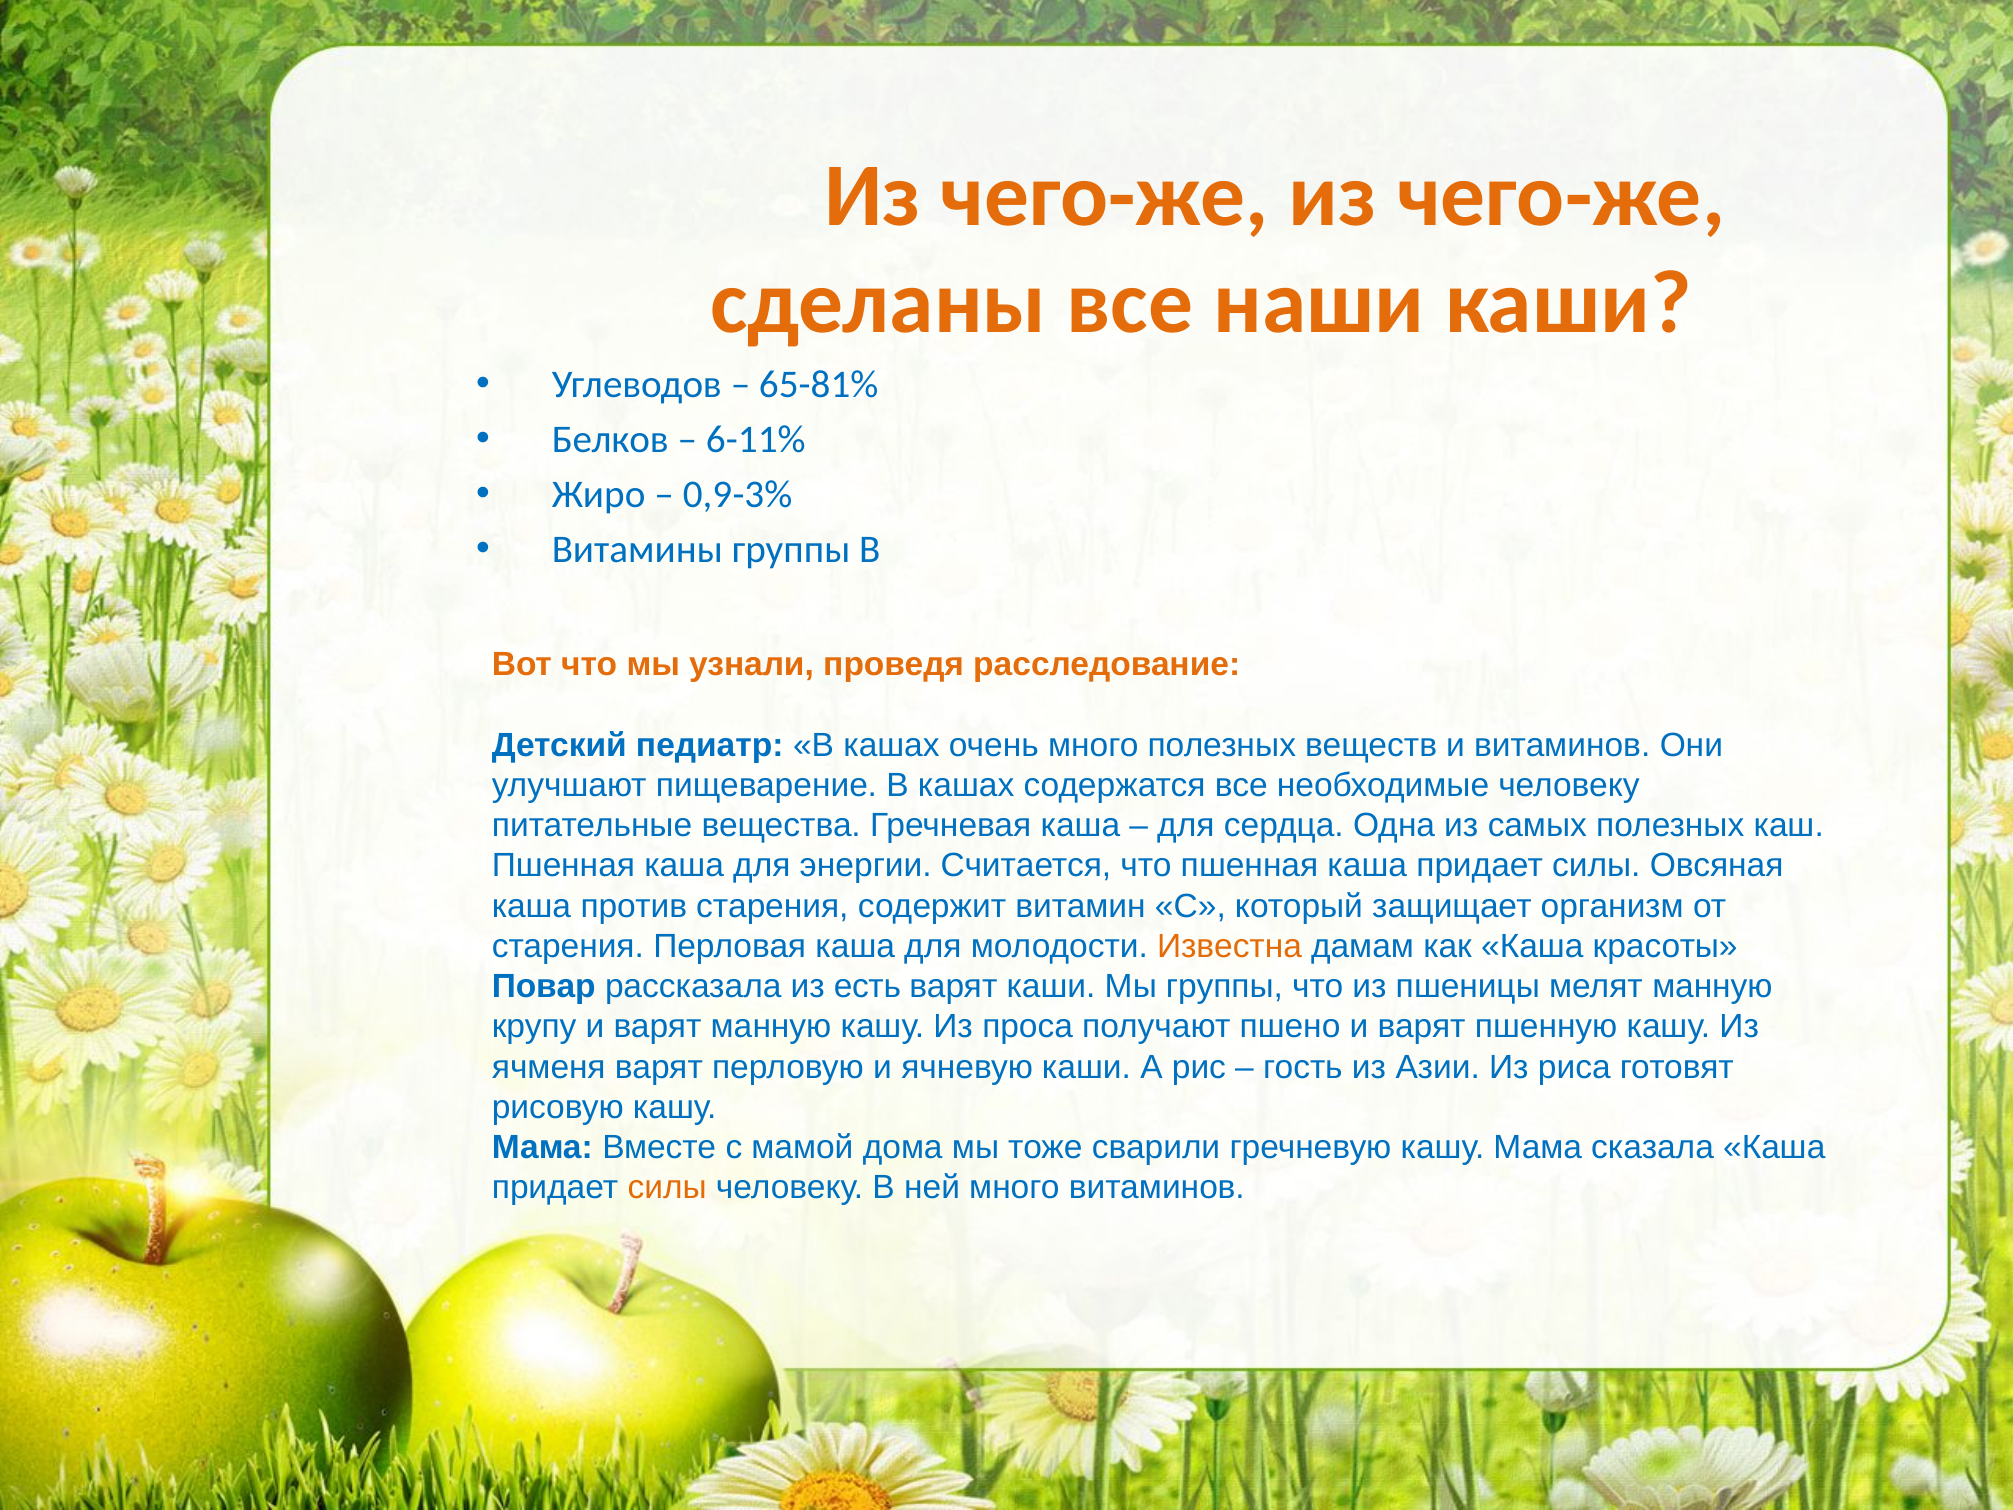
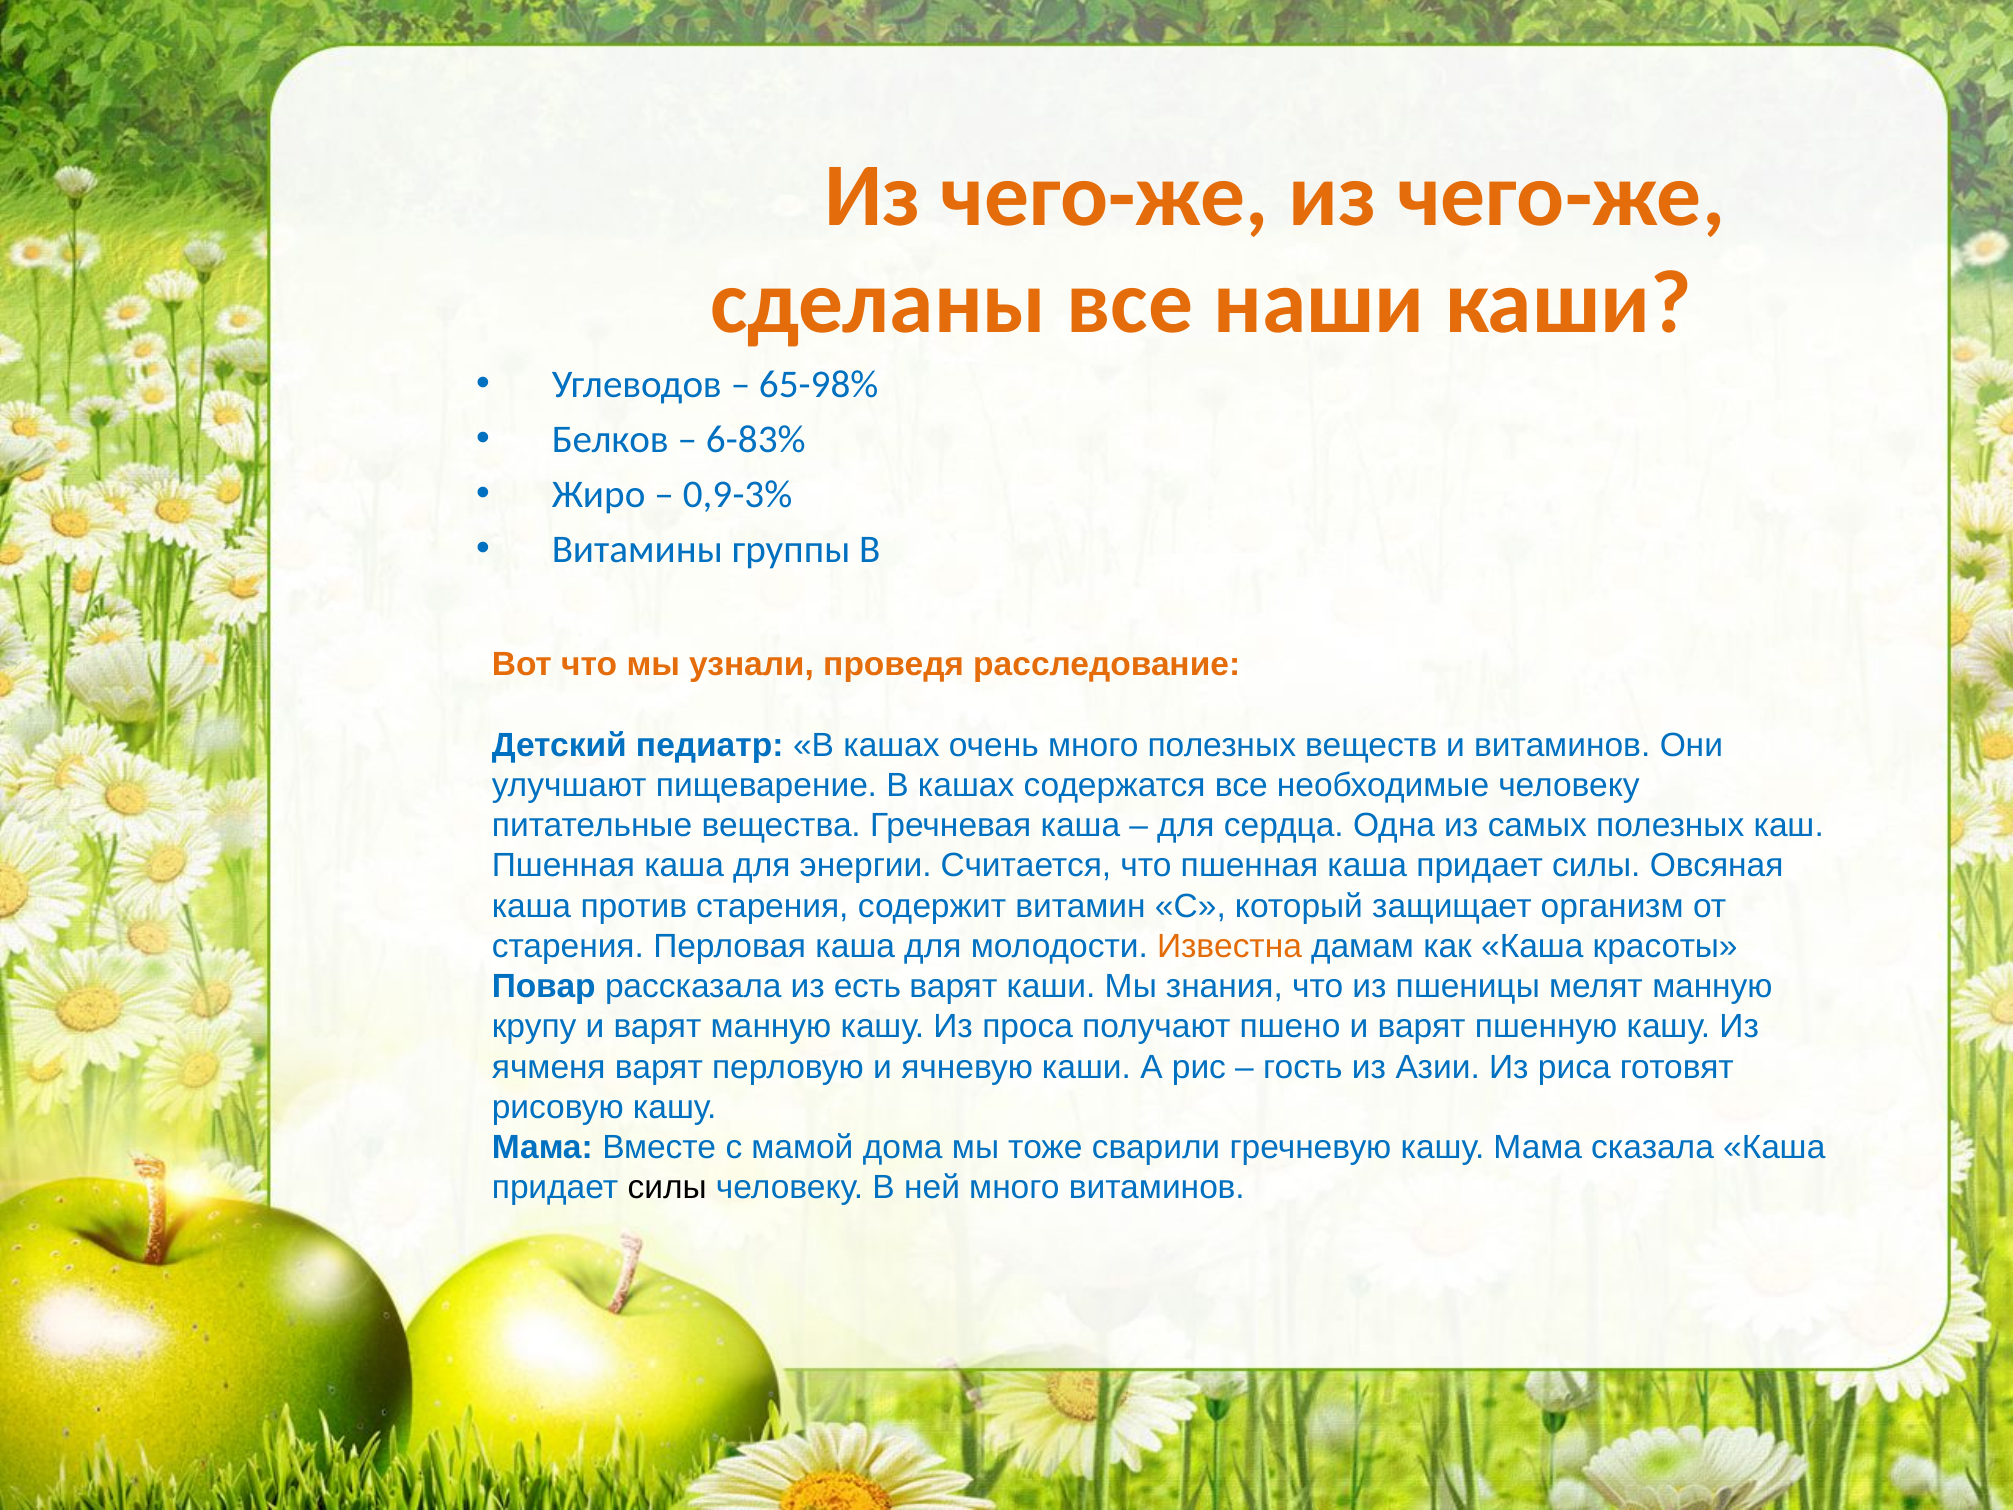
65-81%: 65-81% -> 65-98%
6-11%: 6-11% -> 6-83%
Мы группы: группы -> знания
силы at (667, 1188) colour: orange -> black
